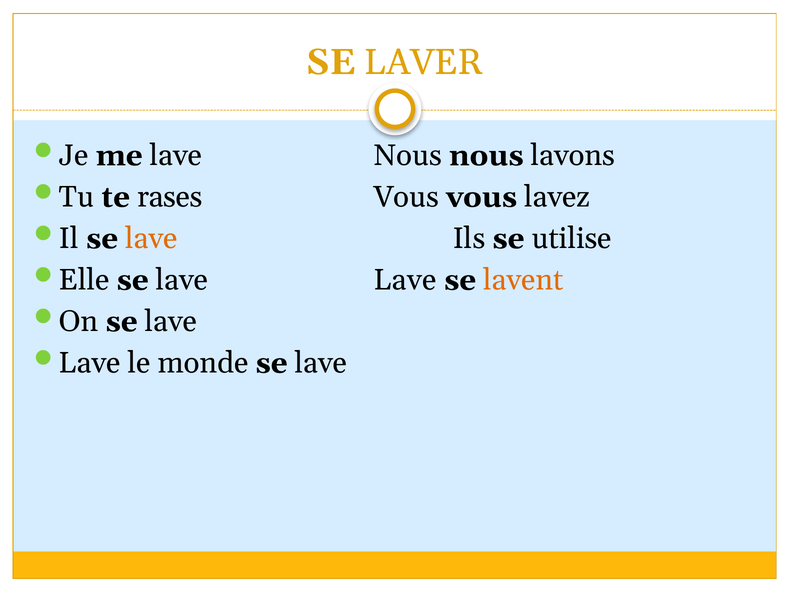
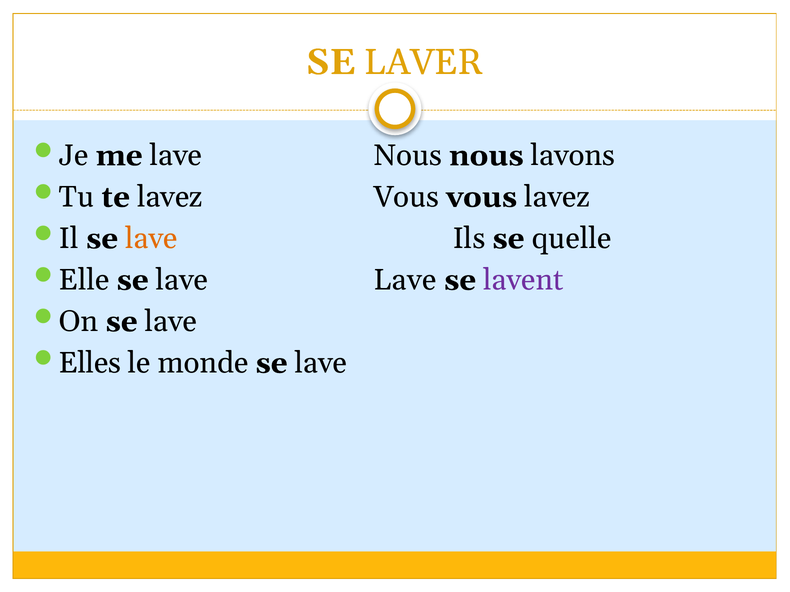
te rases: rases -> lavez
utilise: utilise -> quelle
lavent colour: orange -> purple
Lave at (90, 363): Lave -> Elles
